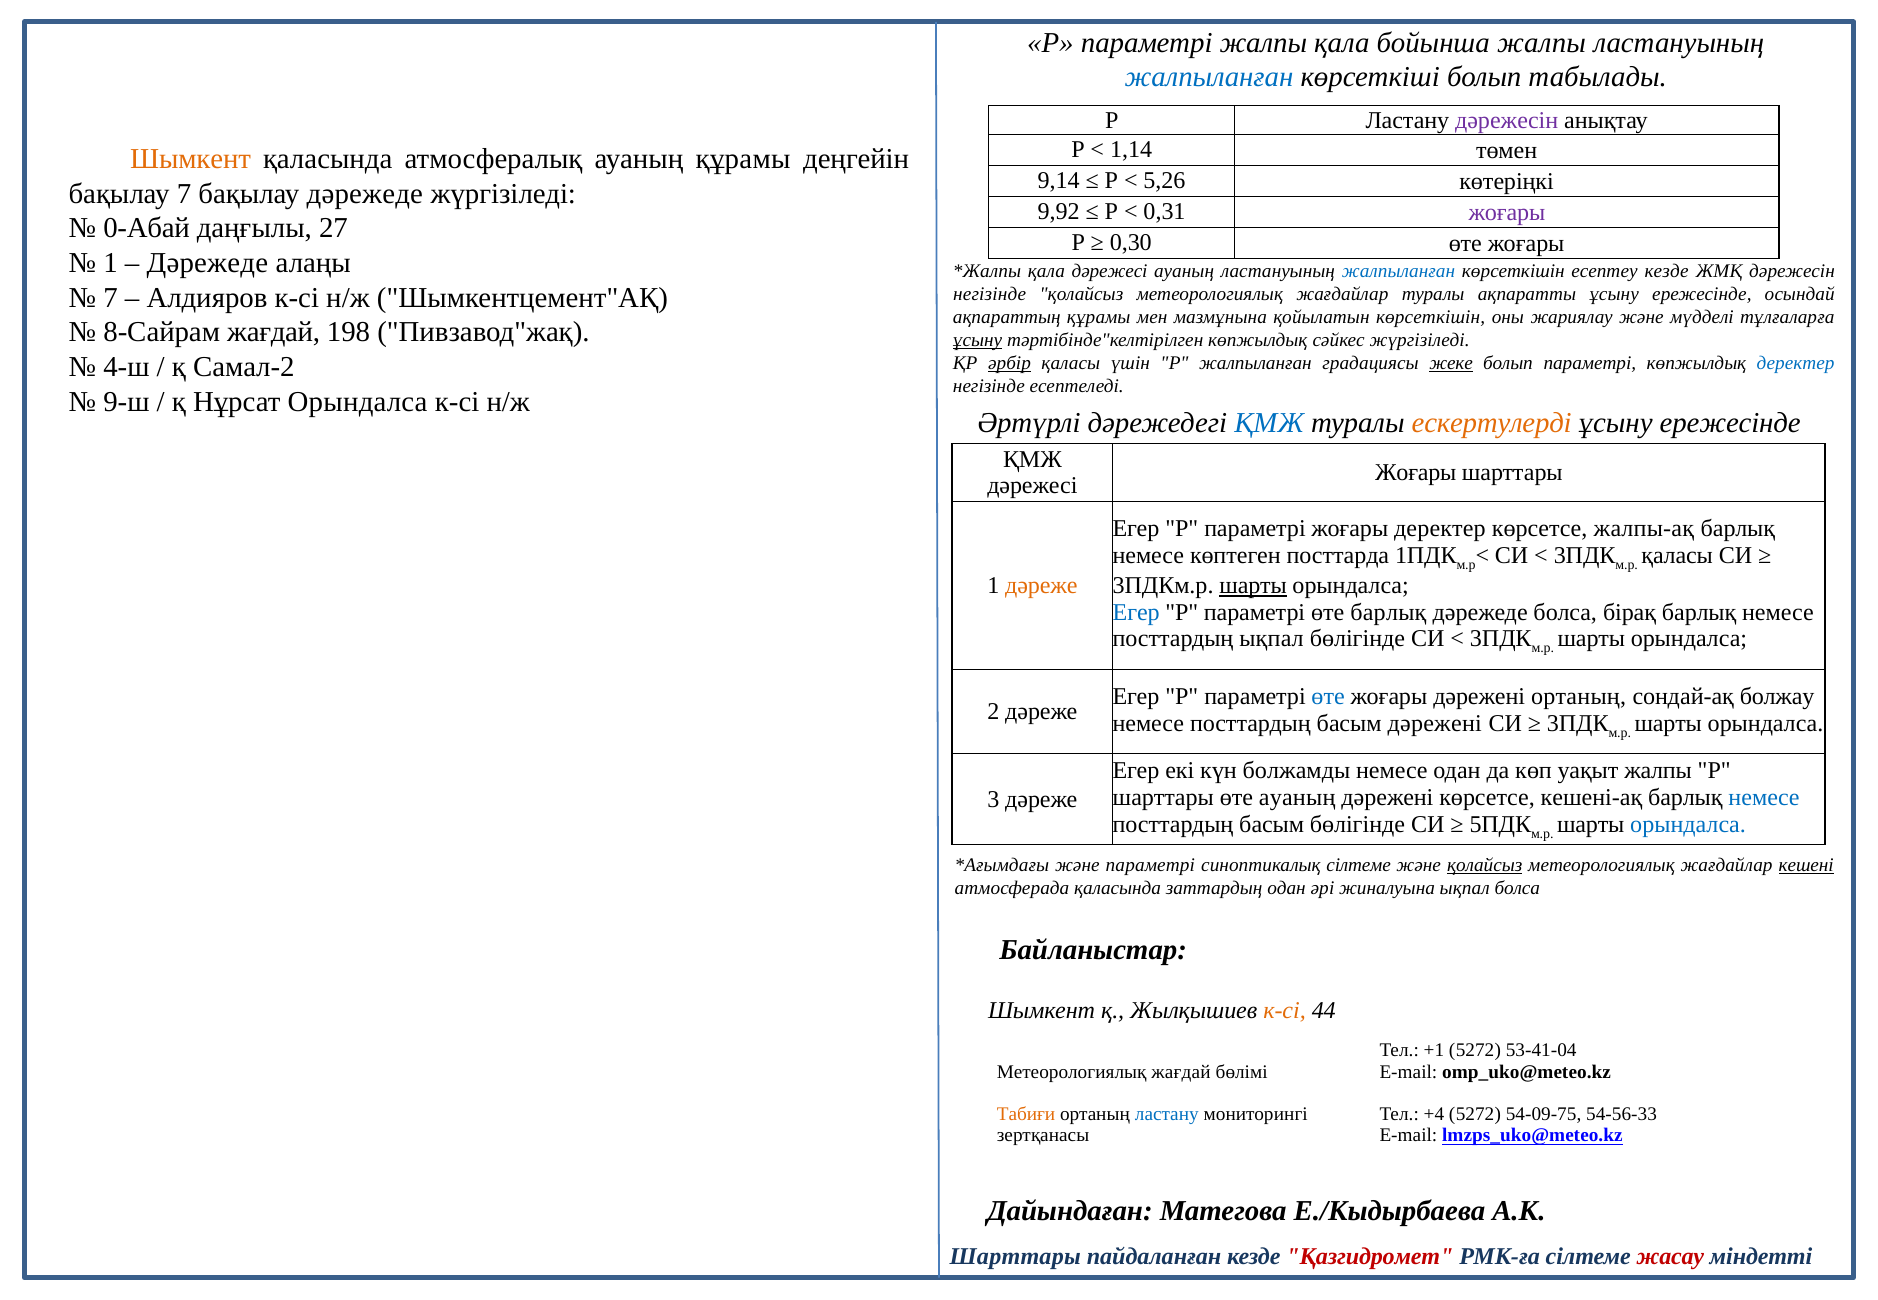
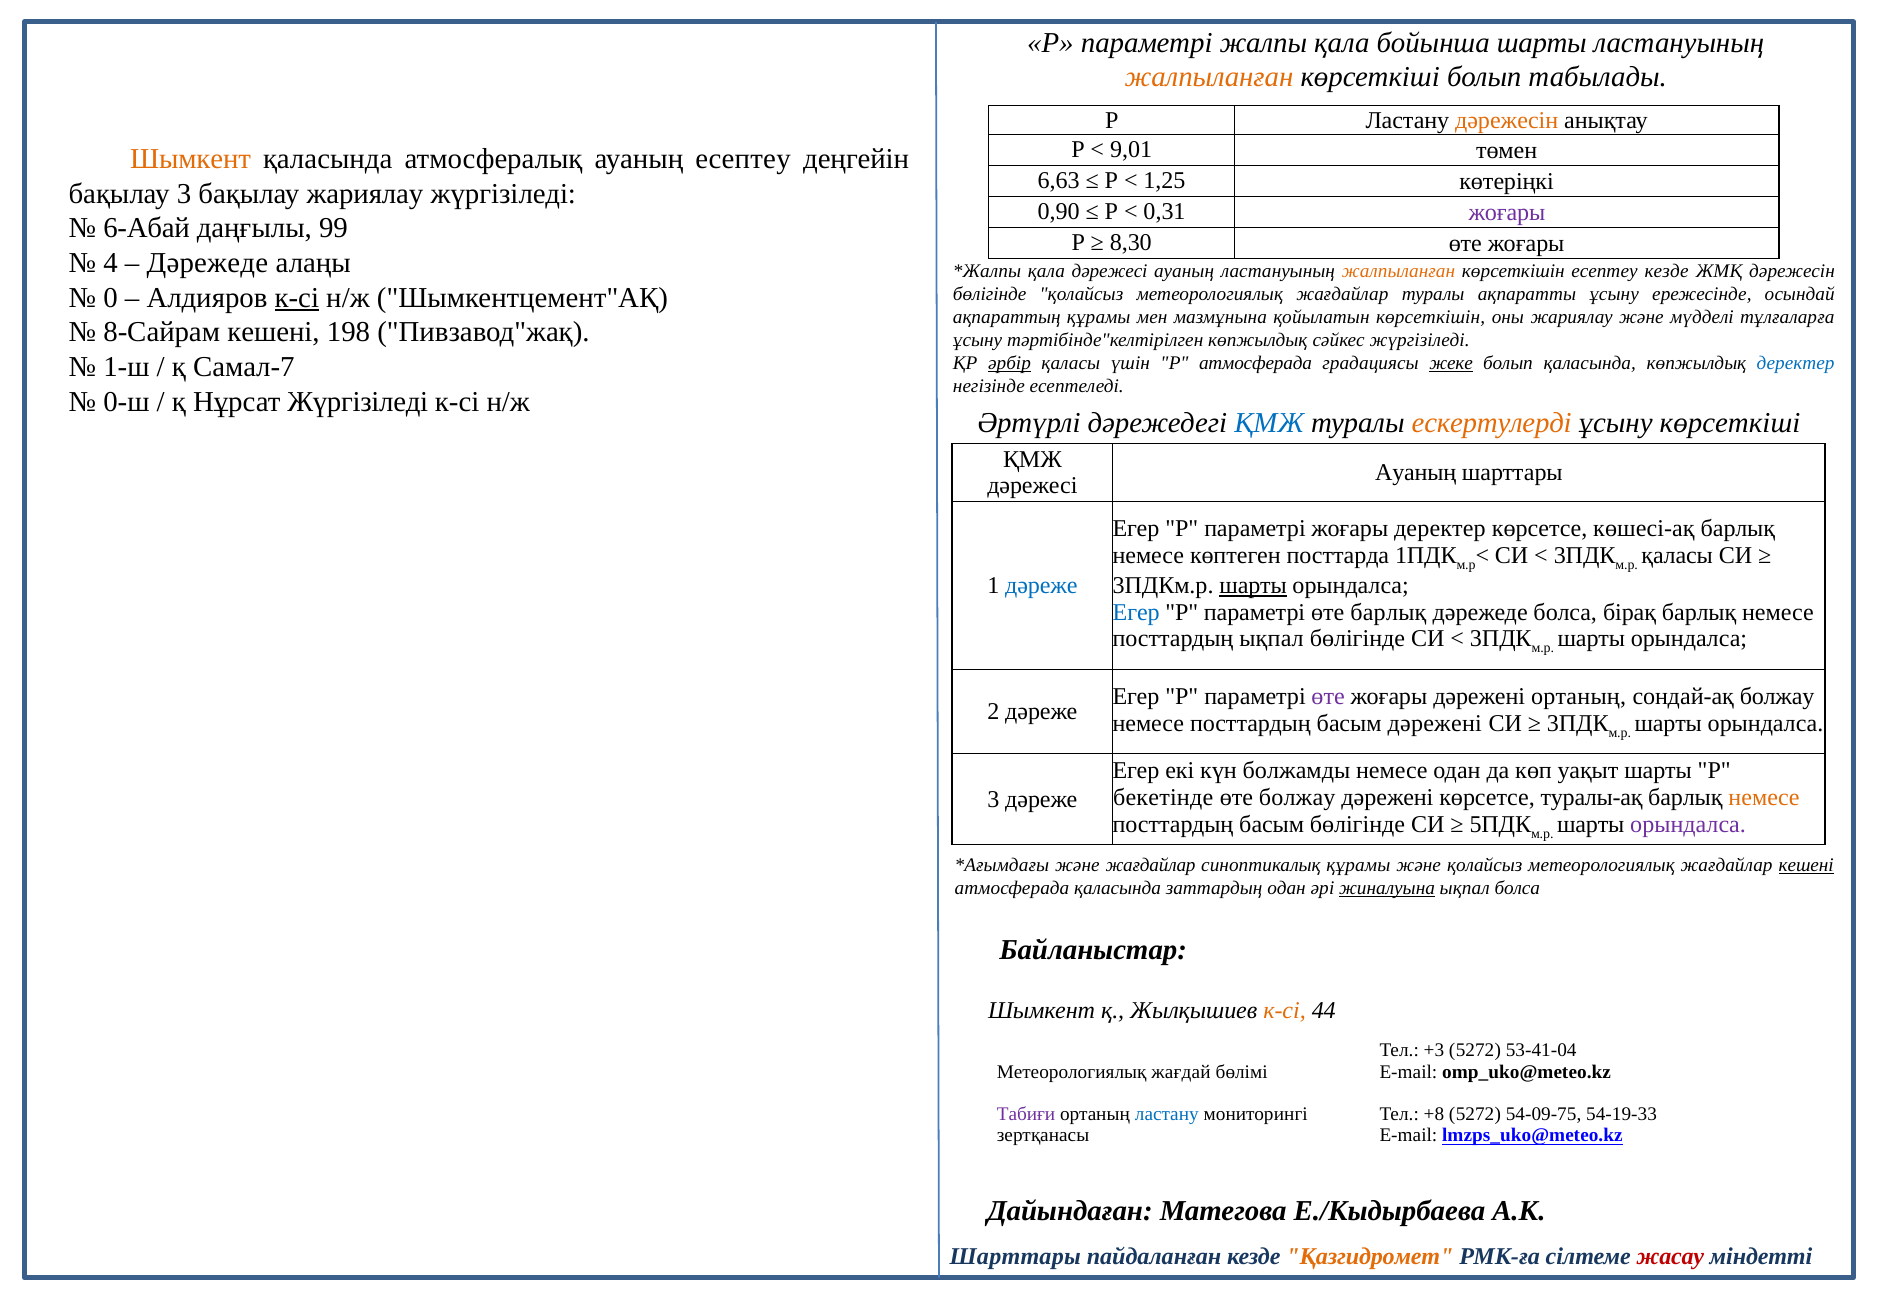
бойынша жалпы: жалпы -> шарты
жалпыланған at (1209, 77) colour: blue -> orange
дәрежесін at (1507, 120) colour: purple -> orange
1,14: 1,14 -> 9,01
ауаның құрамы: құрамы -> есептеу
9,14: 9,14 -> 6,63
5,26: 5,26 -> 1,25
бақылау 7: 7 -> 3
бақылау дәрежеде: дәрежеде -> жариялау
9,92: 9,92 -> 0,90
0-Абай: 0-Абай -> 6-Абай
27: 27 -> 99
0,30: 0,30 -> 8,30
1 at (111, 263): 1 -> 4
жалпыланған at (1399, 271) colour: blue -> orange
7 at (111, 298): 7 -> 0
к-сі at (297, 298) underline: none -> present
негізінде at (990, 294): негізінде -> бөлігінде
8-Сайрам жағдай: жағдай -> кешені
ұсыну at (978, 340) underline: present -> none
4-ш: 4-ш -> 1-ш
Самал-2: Самал-2 -> Самал-7
Р жалпыланған: жалпыланған -> атмосферада
болып параметрі: параметрі -> қаласында
9-ш: 9-ш -> 0-ш
Нұрсат Орындалса: Орындалса -> Жүргізіледі
ережесінде at (1730, 423): ережесінде -> көрсеткіші
Жоғары at (1416, 473): Жоғары -> Ауаның
жалпы-ақ: жалпы-ақ -> көшесі-ақ
дәреже at (1041, 586) colour: orange -> blue
өте at (1328, 697) colour: blue -> purple
уақыт жалпы: жалпы -> шарты
шарттары at (1163, 798): шарттары -> бекетінде
өте ауаның: ауаның -> болжау
кешені-ақ: кешені-ақ -> туралы-ақ
немесе at (1764, 798) colour: blue -> orange
орындалса at (1688, 824) colour: blue -> purple
және параметрі: параметрі -> жағдайлар
синоптикалық сілтеме: сілтеме -> құрамы
қолайсыз at (1485, 865) underline: present -> none
жиналуына underline: none -> present
+1: +1 -> +3
Табиғи colour: orange -> purple
+4: +4 -> +8
54-56-33: 54-56-33 -> 54-19-33
Қазгидромет colour: red -> orange
